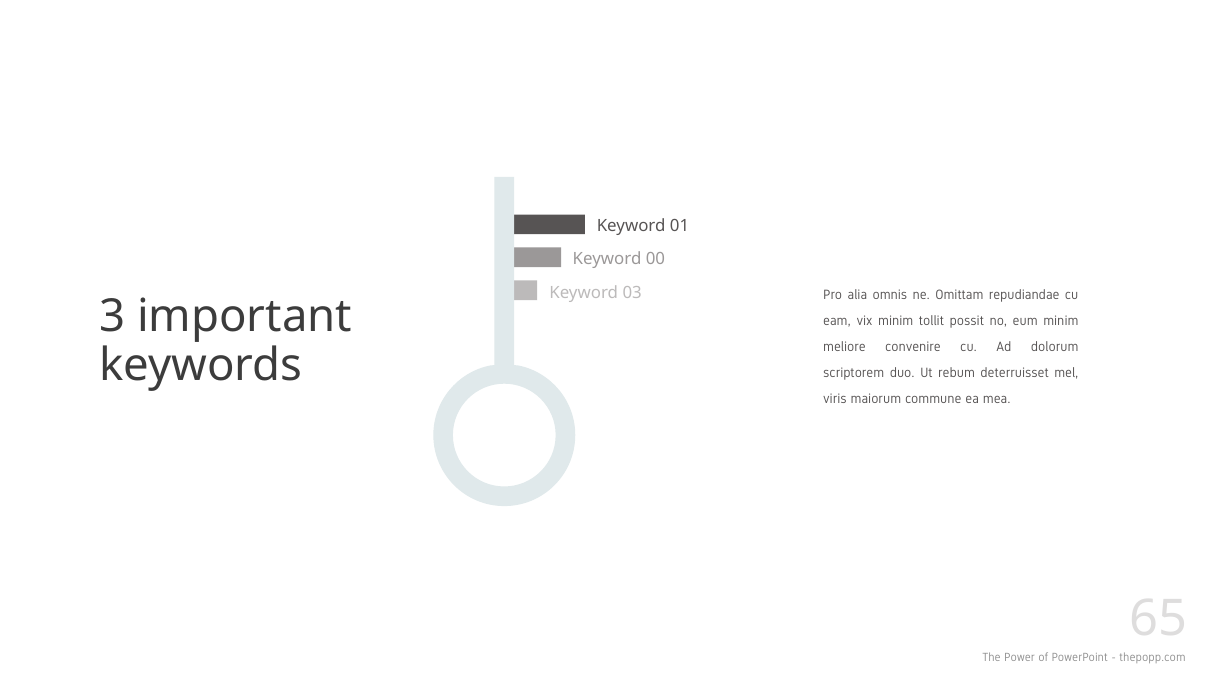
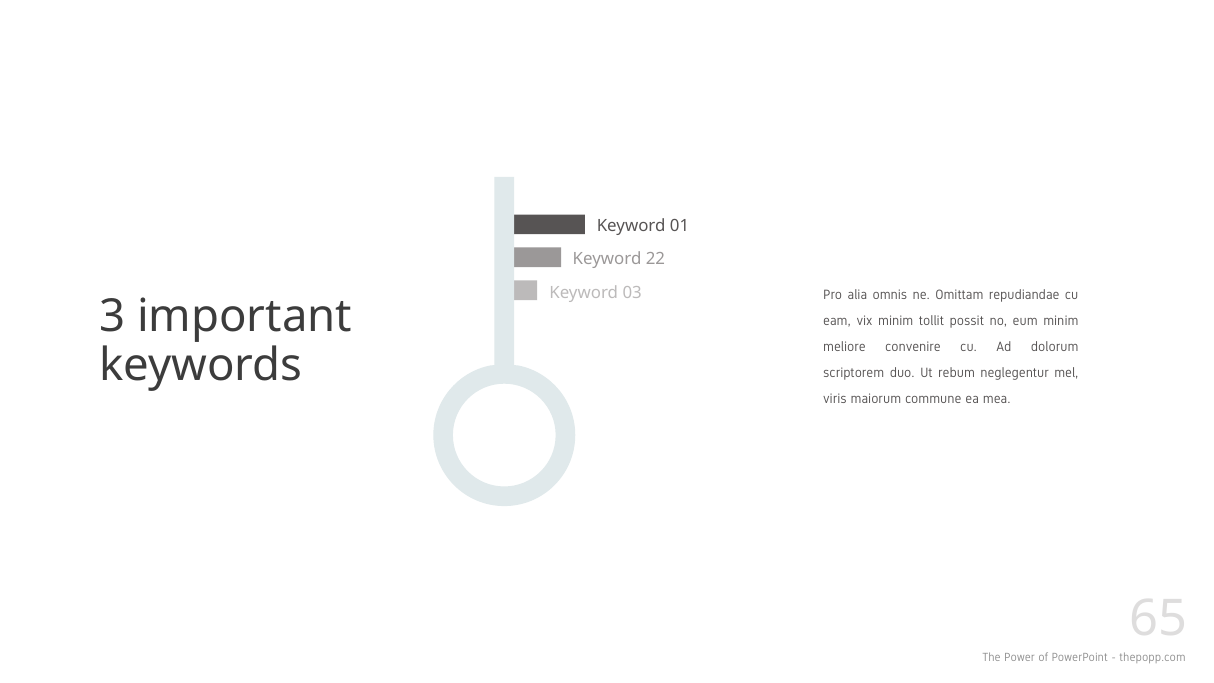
00: 00 -> 22
deterruisset: deterruisset -> neglegentur
